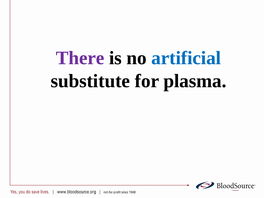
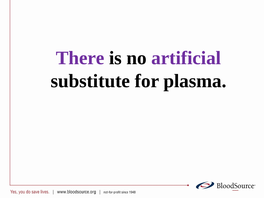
artificial colour: blue -> purple
